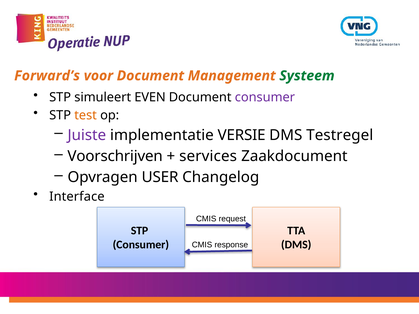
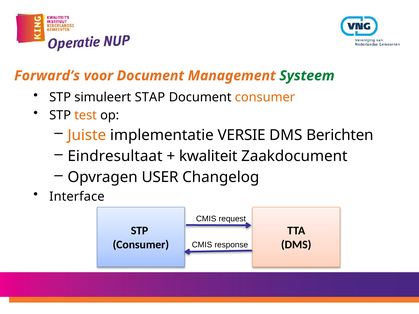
EVEN: EVEN -> STAP
consumer at (265, 97) colour: purple -> orange
Juiste colour: purple -> orange
Testregel: Testregel -> Berichten
Voorschrijven: Voorschrijven -> Eindresultaat
services: services -> kwaliteit
